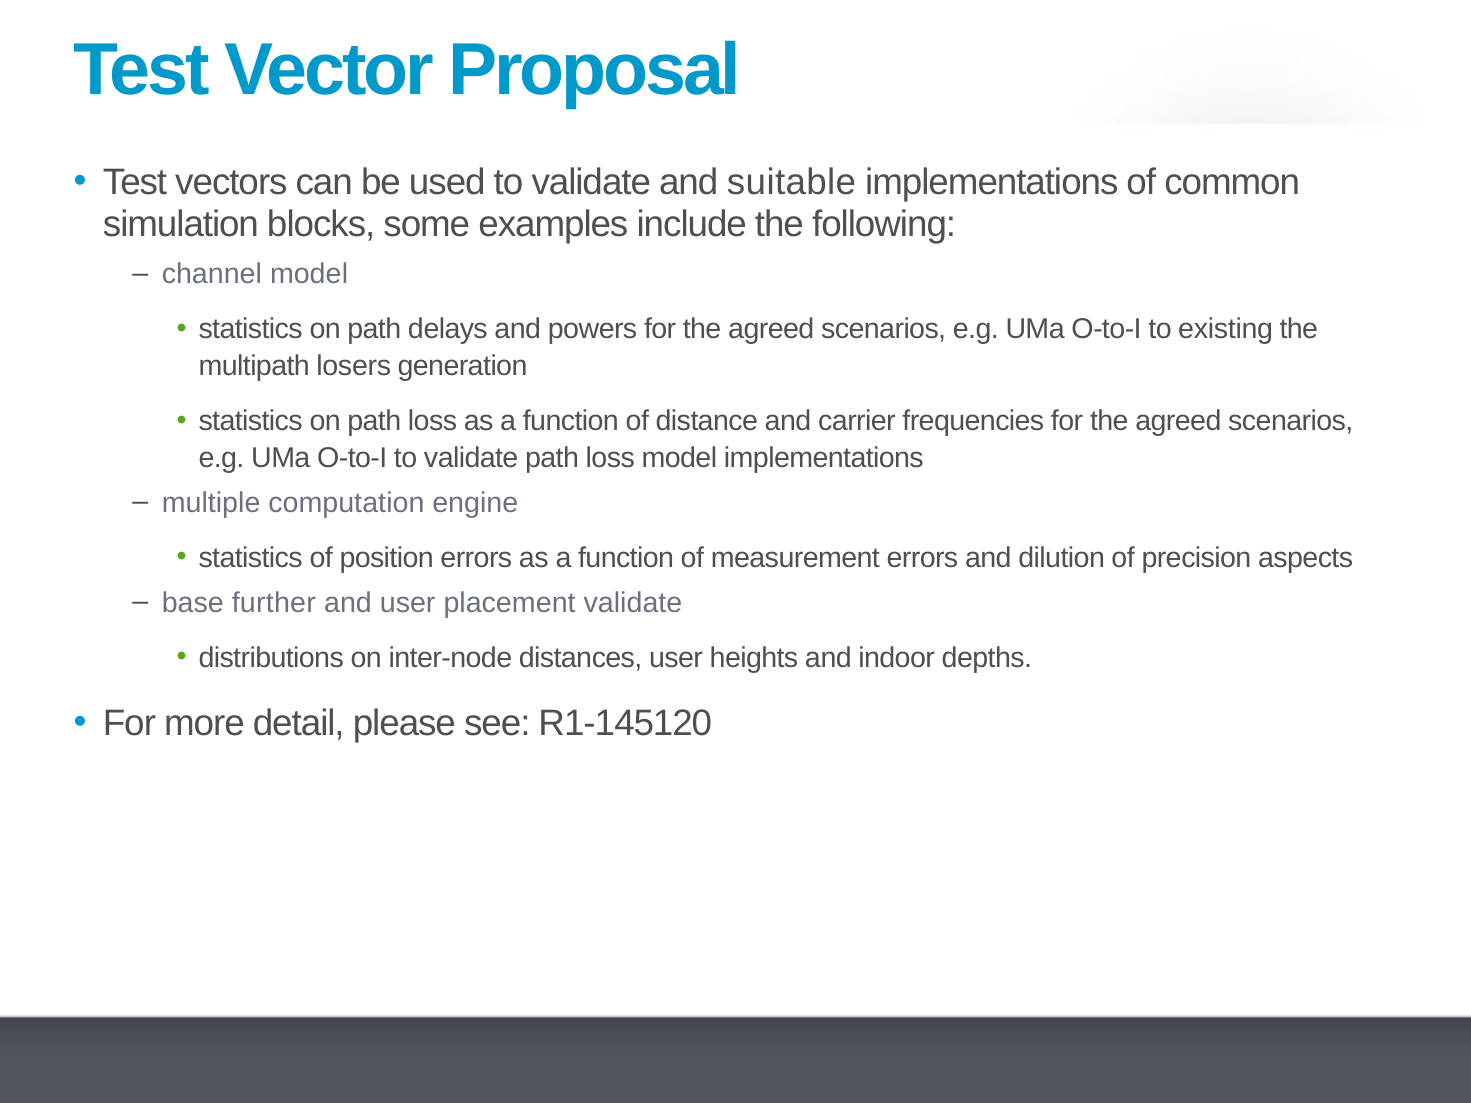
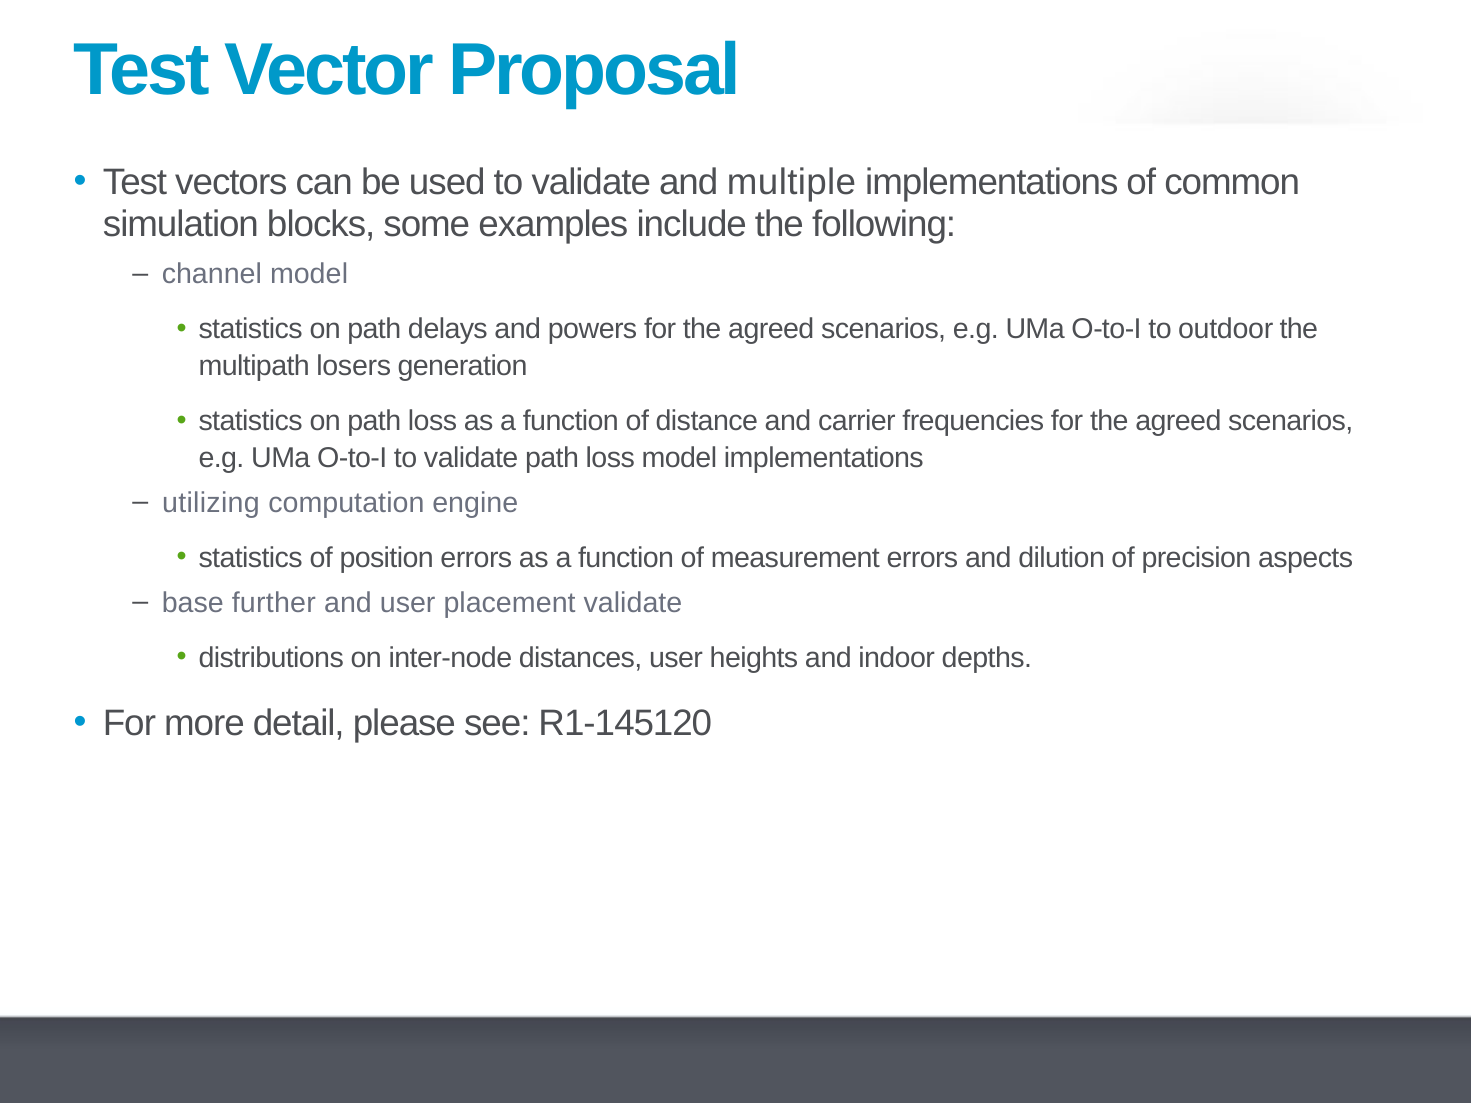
suitable: suitable -> multiple
existing: existing -> outdoor
multiple: multiple -> utilizing
